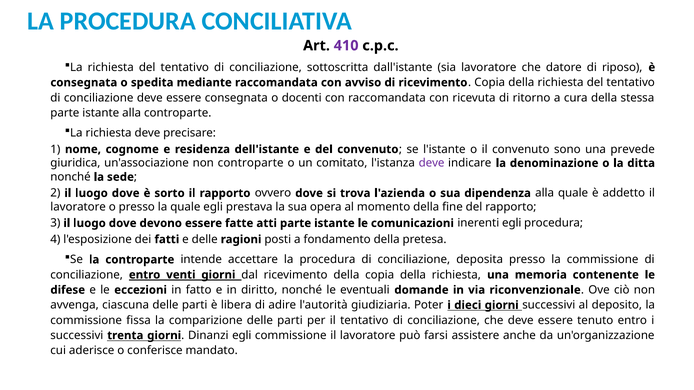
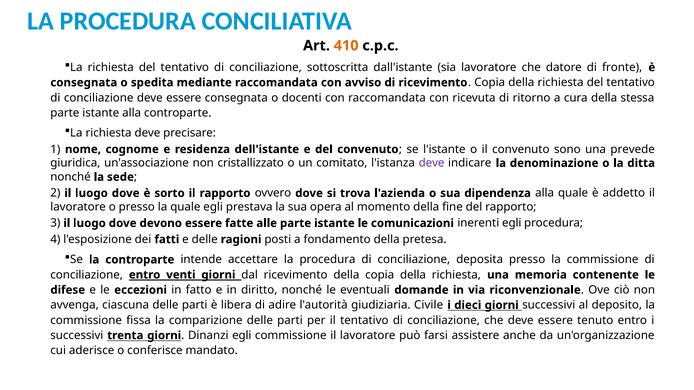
410 colour: purple -> orange
riposo: riposo -> fronte
non controparte: controparte -> cristallizzato
atti: atti -> alle
Poter: Poter -> Civile
